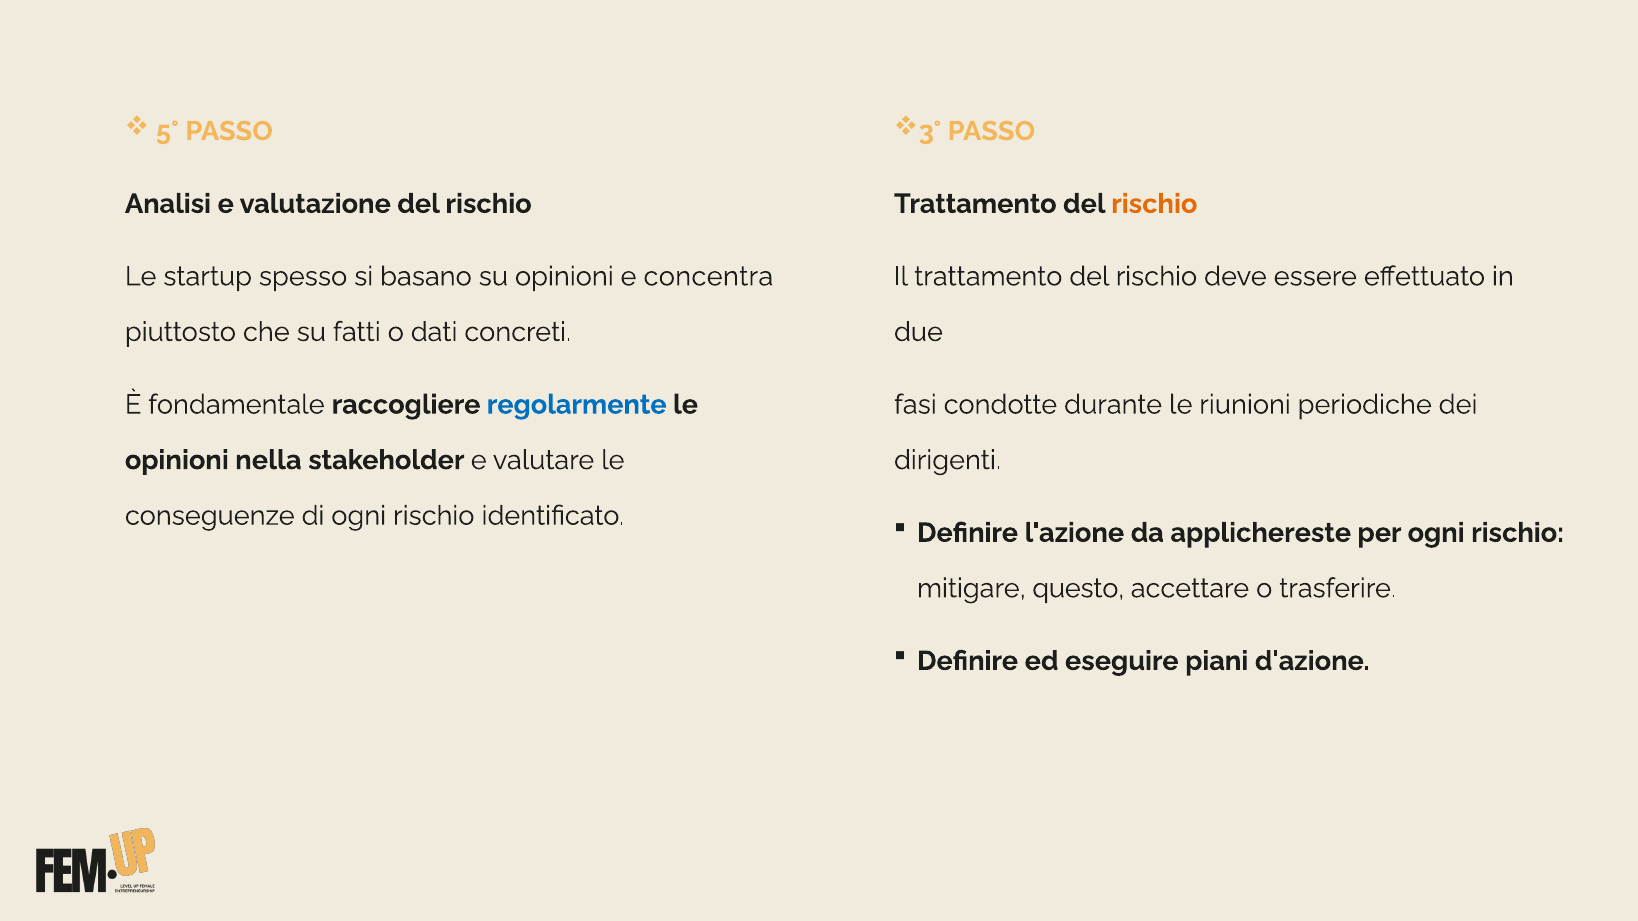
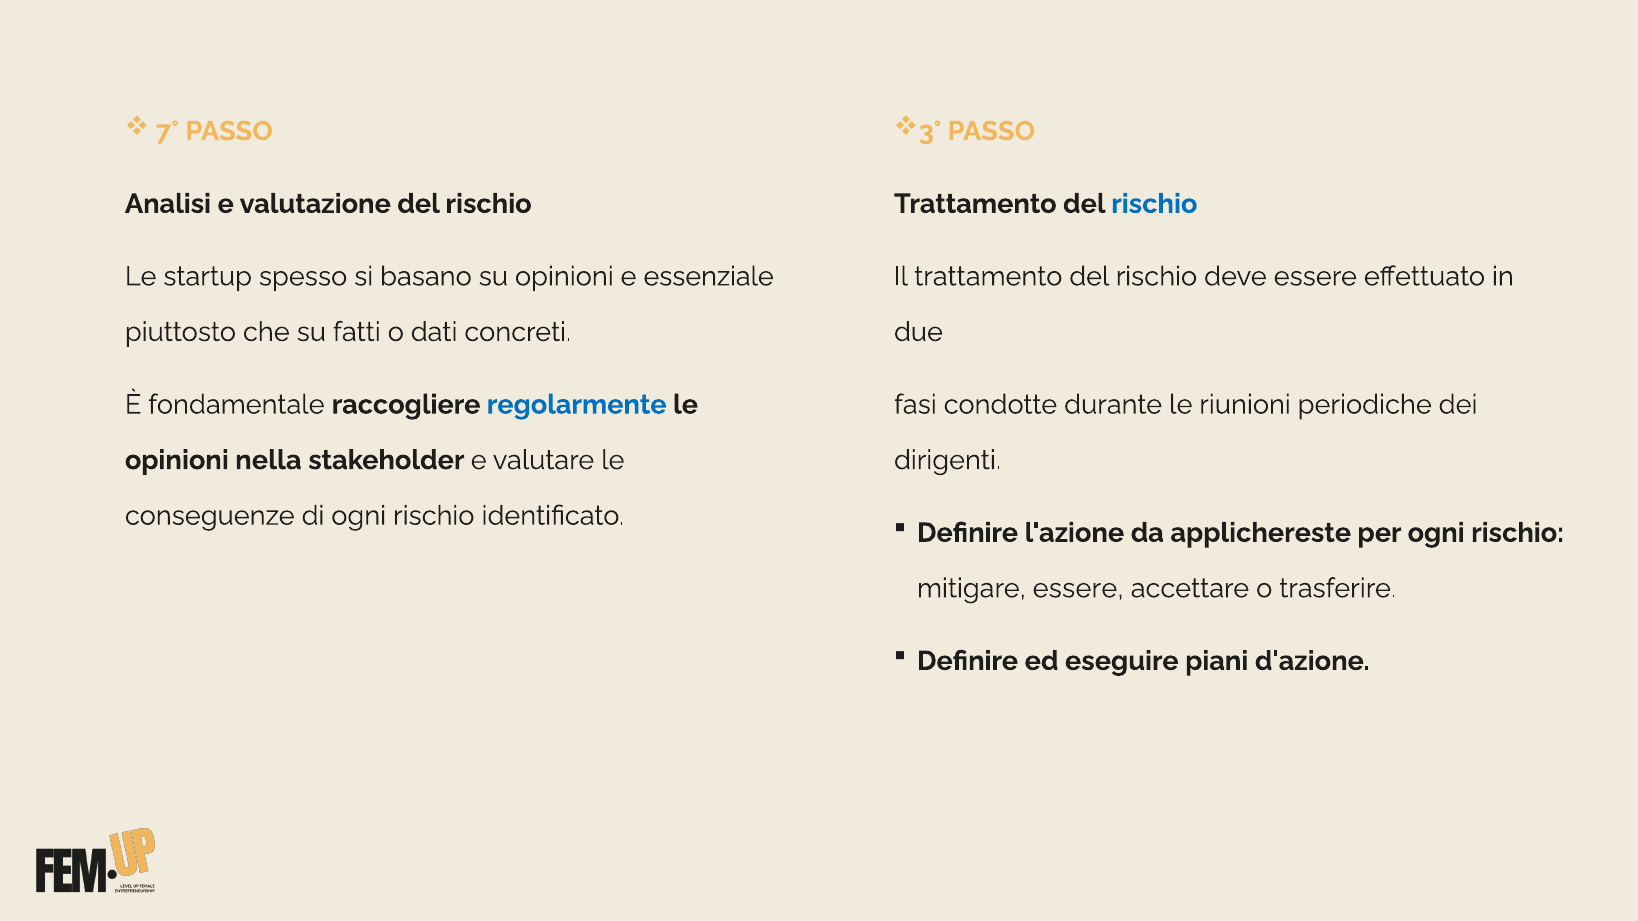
5°: 5° -> 7°
rischio at (1154, 204) colour: orange -> blue
concentra: concentra -> essenziale
mitigare questo: questo -> essere
